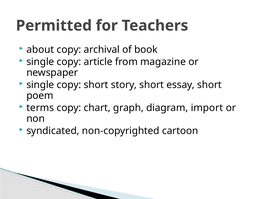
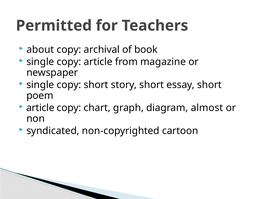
terms at (40, 108): terms -> article
import: import -> almost
